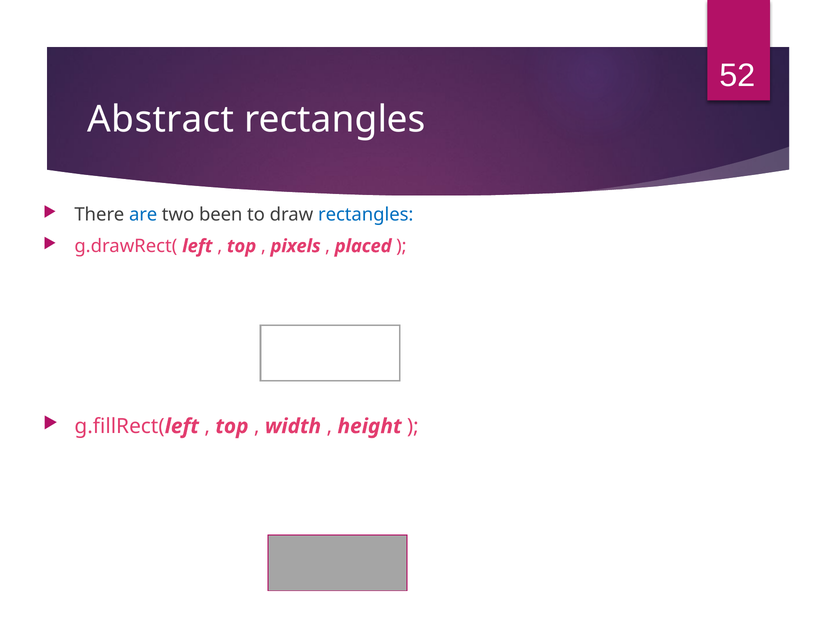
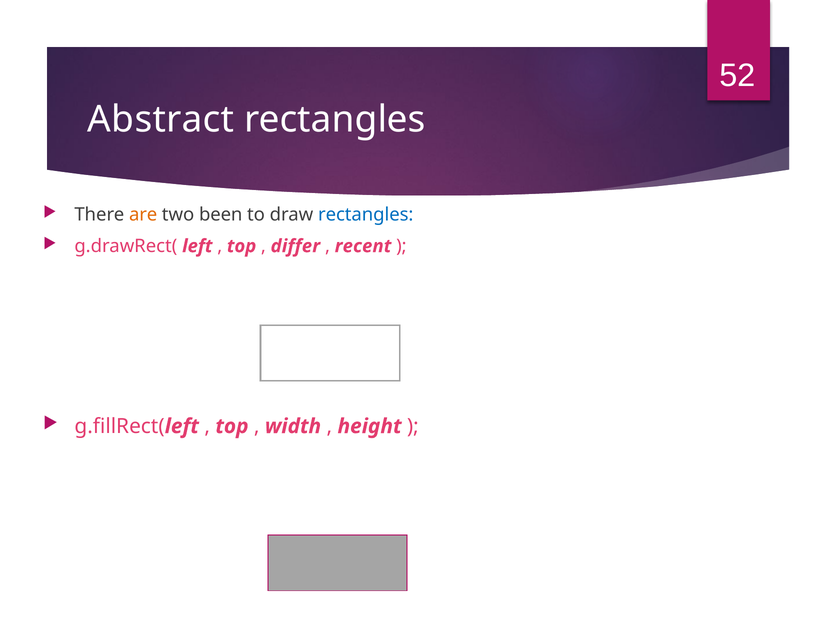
are colour: blue -> orange
pixels: pixels -> differ
placed: placed -> recent
